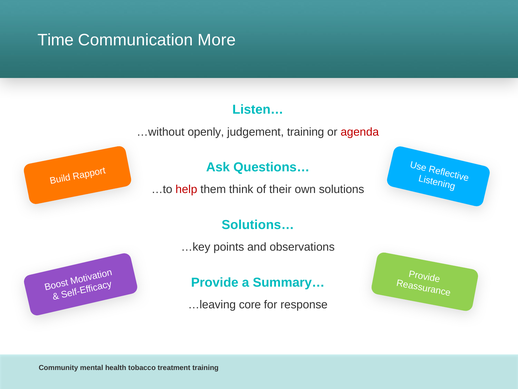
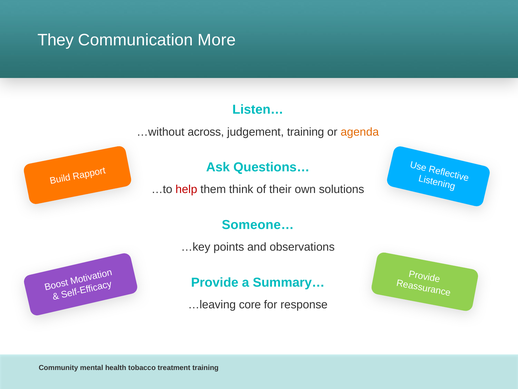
Time: Time -> They
openly: openly -> across
agenda colour: red -> orange
Solutions…: Solutions… -> Someone…
